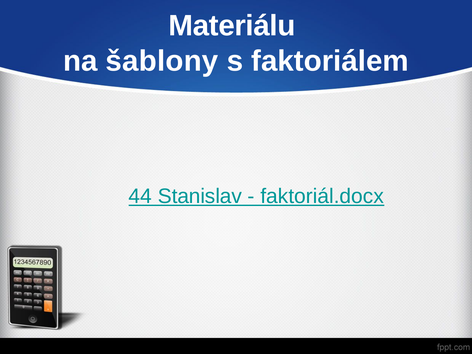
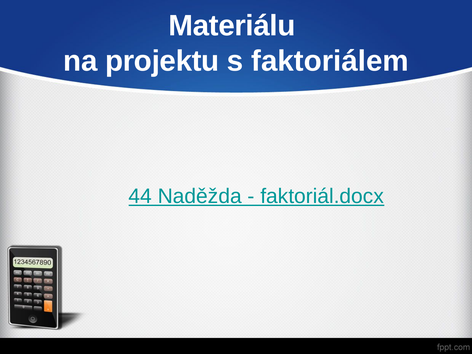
šablony: šablony -> projektu
Stanislav: Stanislav -> Naděžda
